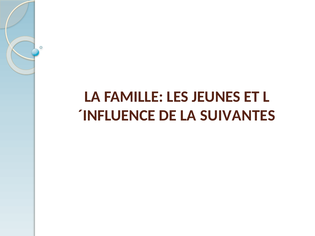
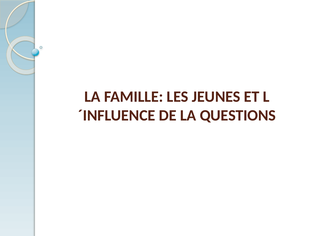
SUIVANTES: SUIVANTES -> QUESTIONS
